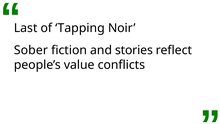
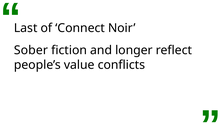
Tapping: Tapping -> Connect
stories: stories -> longer
